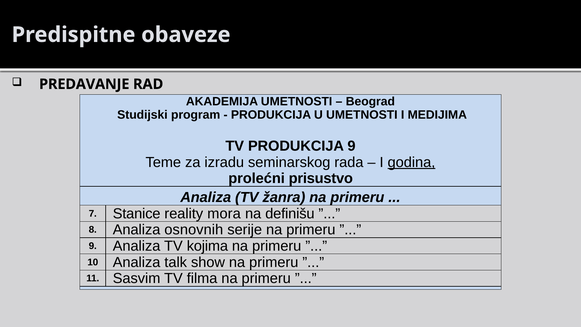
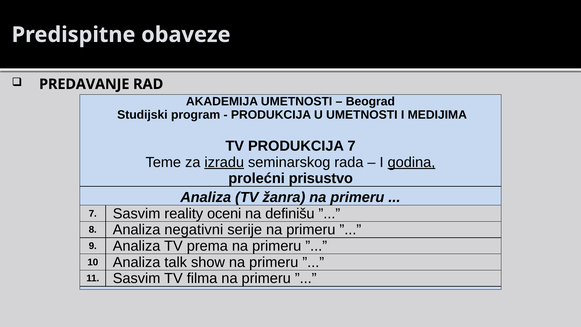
PRODUKCIJA 9: 9 -> 7
izradu underline: none -> present
7 Stanice: Stanice -> Sasvim
mora: mora -> oceni
osnovnih: osnovnih -> negativni
kojima: kojima -> prema
